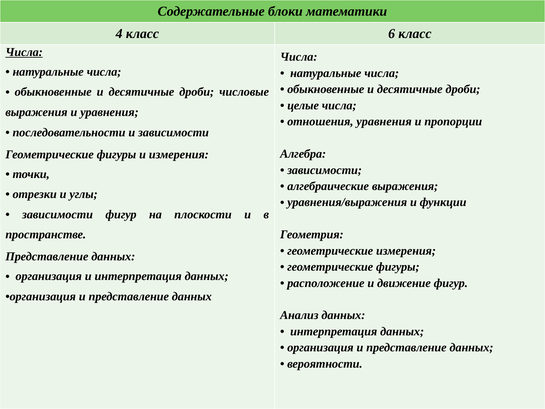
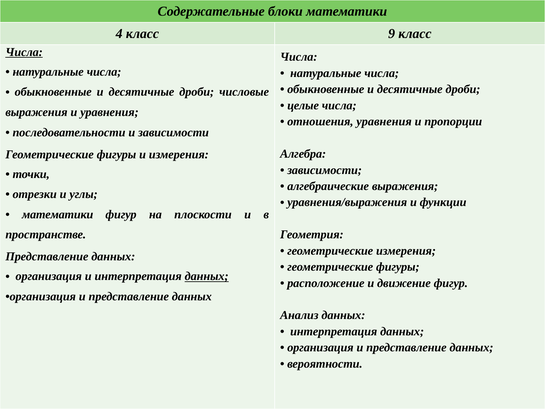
6: 6 -> 9
зависимости at (58, 214): зависимости -> математики
данных at (207, 276) underline: none -> present
